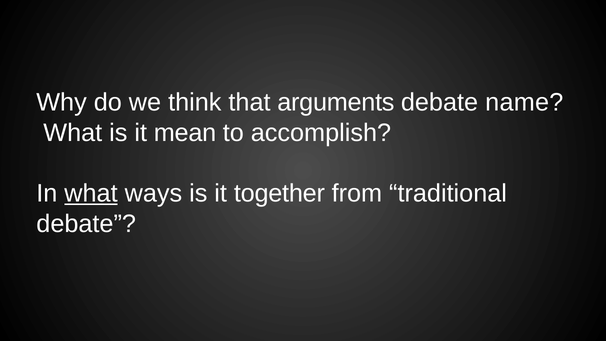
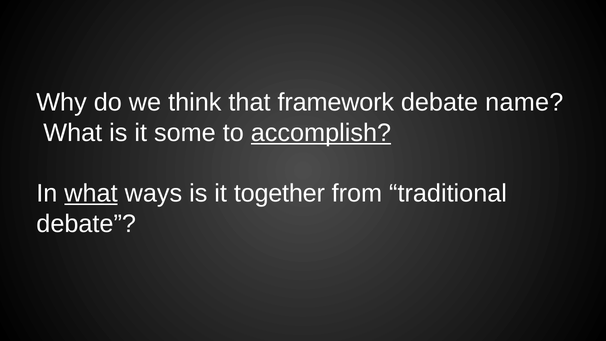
arguments: arguments -> framework
mean: mean -> some
accomplish underline: none -> present
